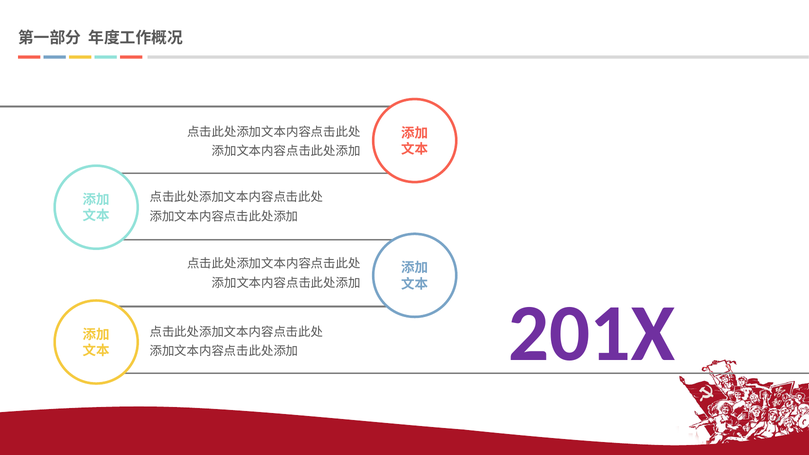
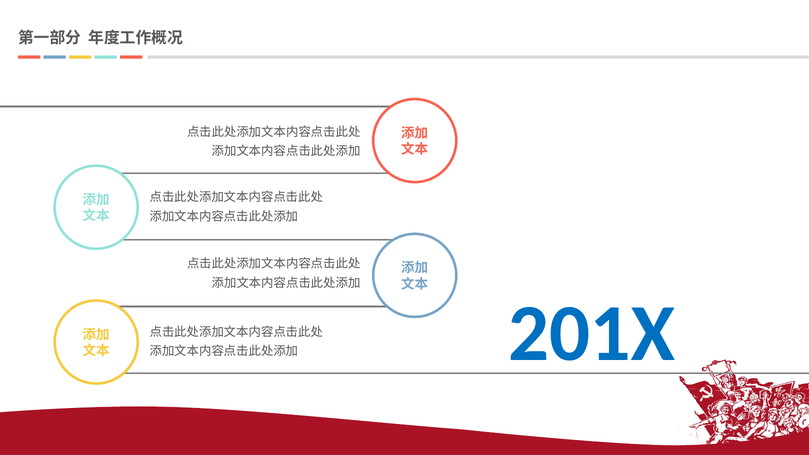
201X colour: purple -> blue
